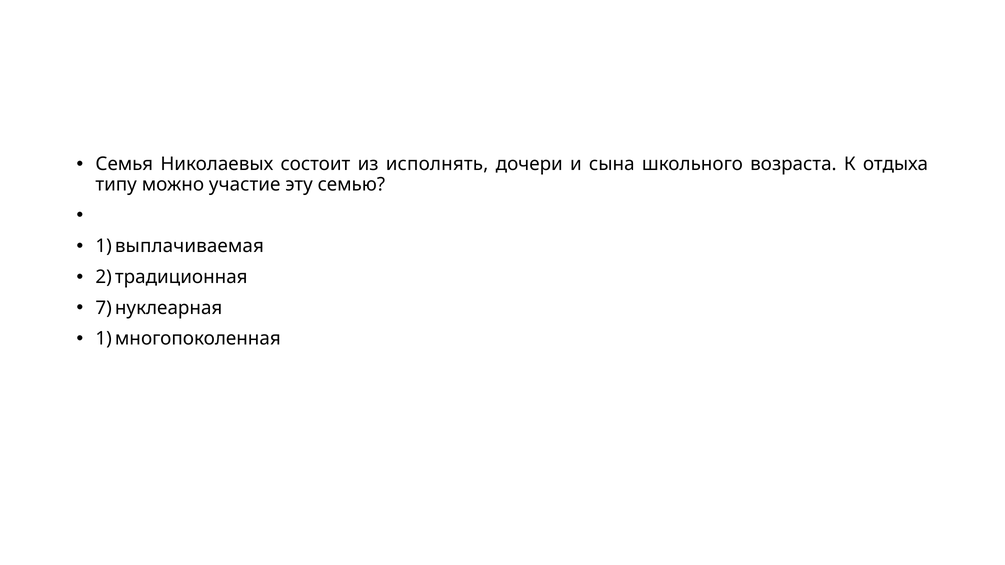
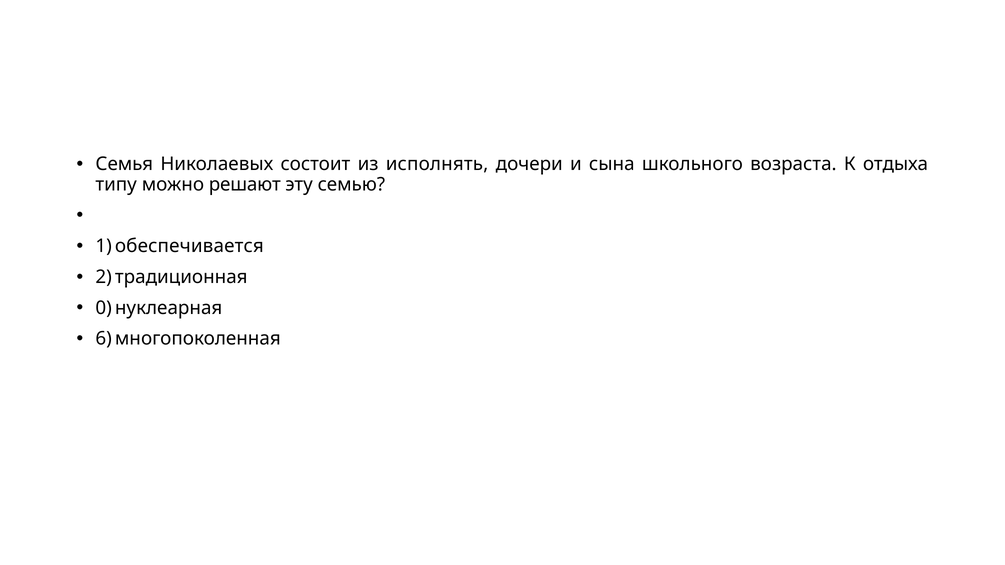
участие: участие -> решают
выплачиваемая: выплачиваемая -> обеспечивается
7: 7 -> 0
1 at (104, 339): 1 -> 6
